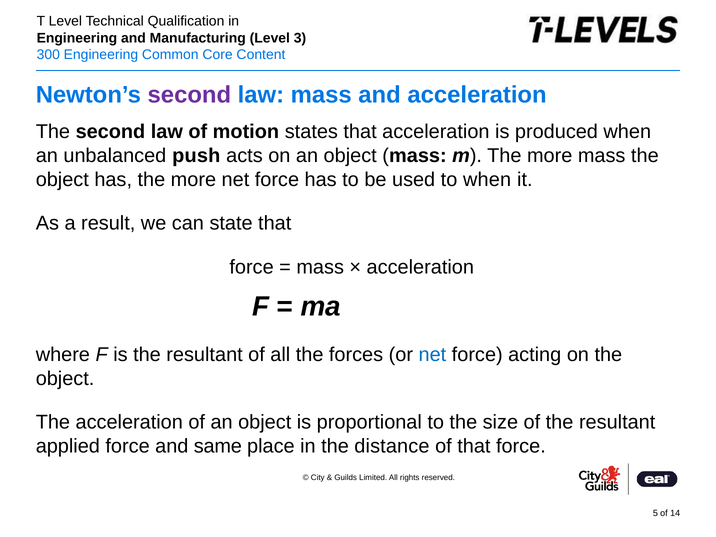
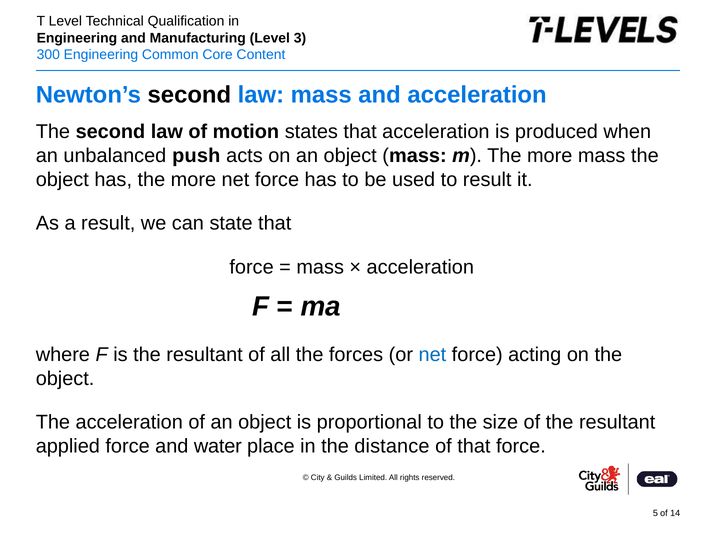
second at (189, 95) colour: purple -> black
to when: when -> result
same: same -> water
